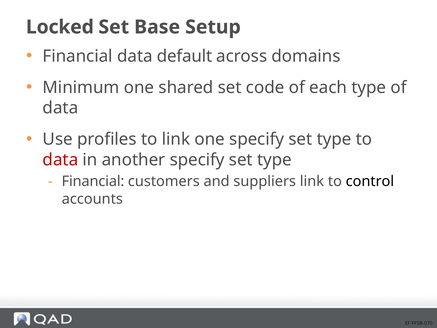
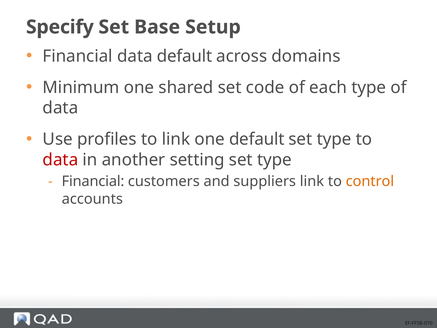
Locked: Locked -> Specify
one specify: specify -> default
another specify: specify -> setting
control colour: black -> orange
